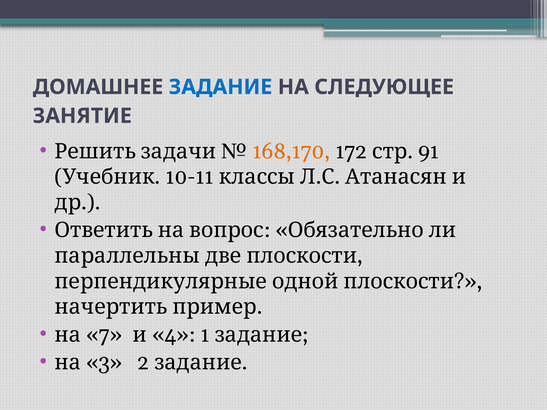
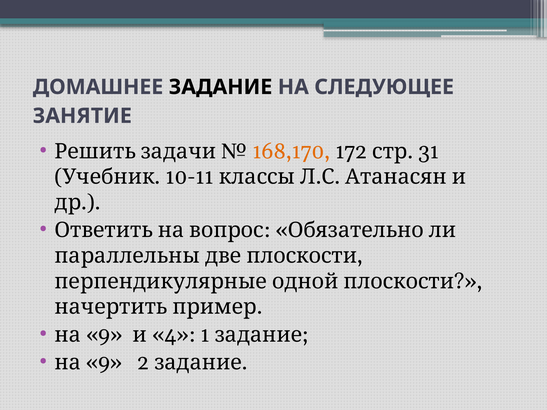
ЗАДАНИЕ at (220, 87) colour: blue -> black
91: 91 -> 31
7 at (104, 335): 7 -> 9
3 at (104, 363): 3 -> 9
